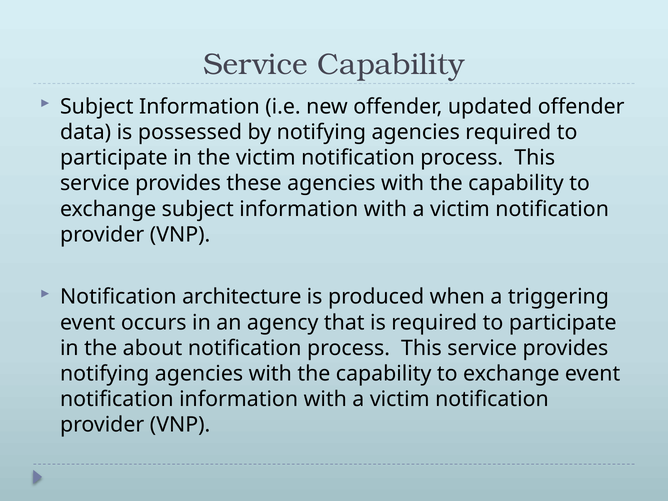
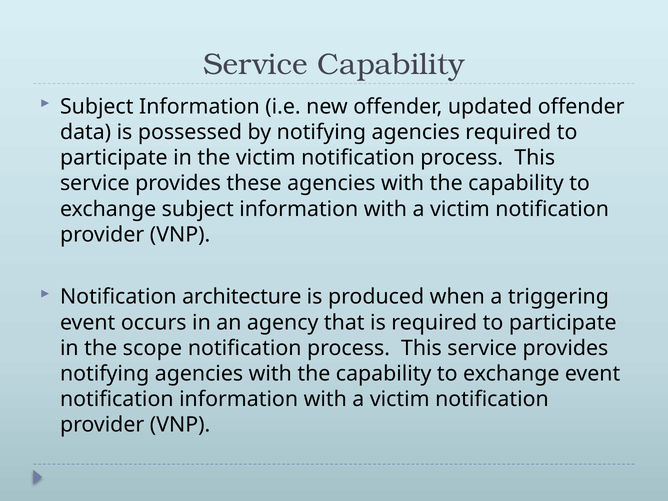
about: about -> scope
